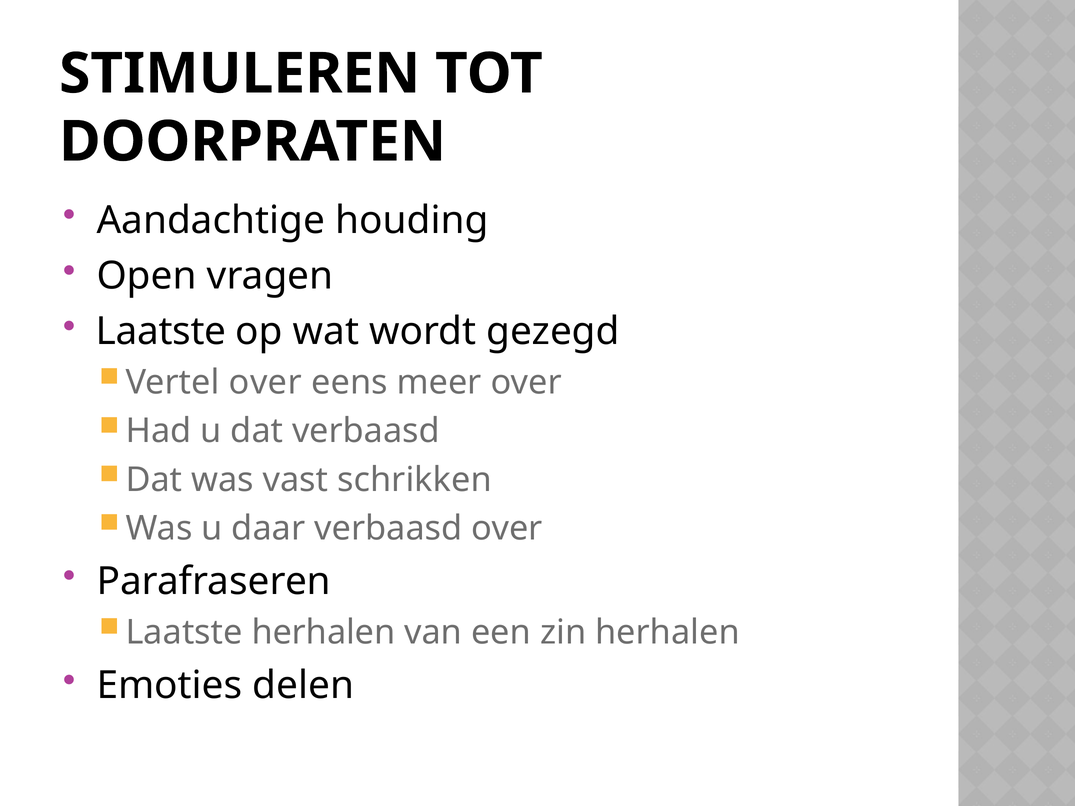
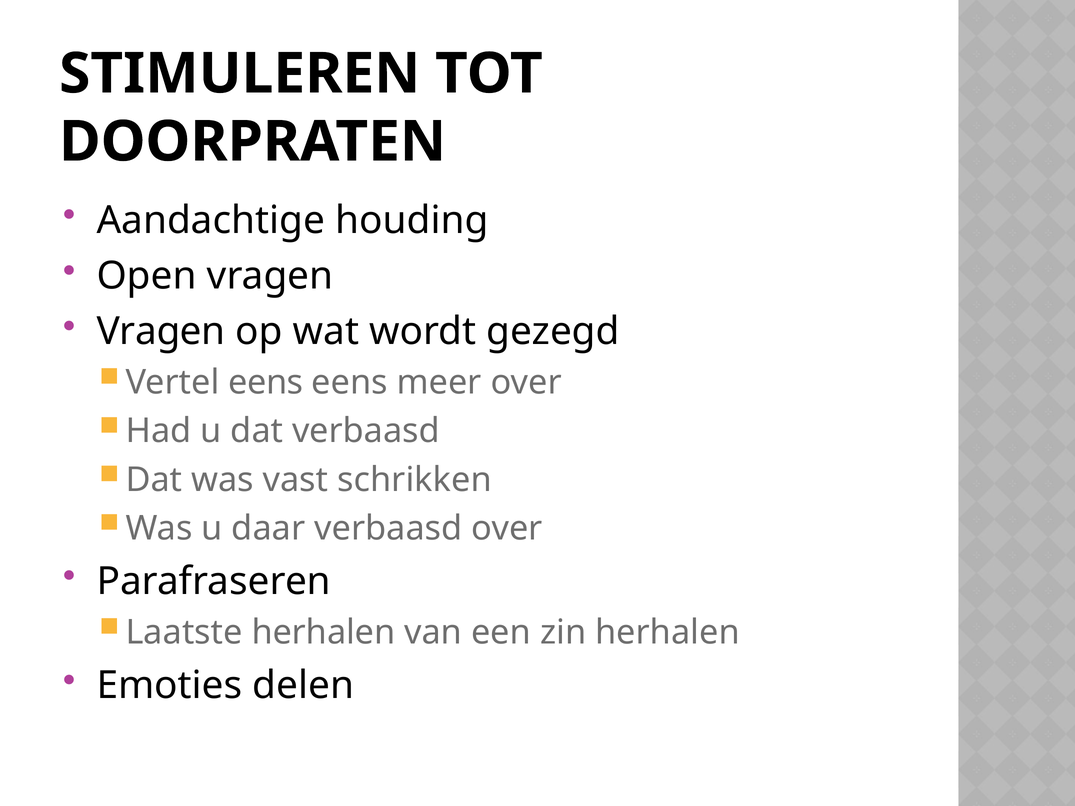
Laatste at (161, 332): Laatste -> Vragen
Vertel over: over -> eens
